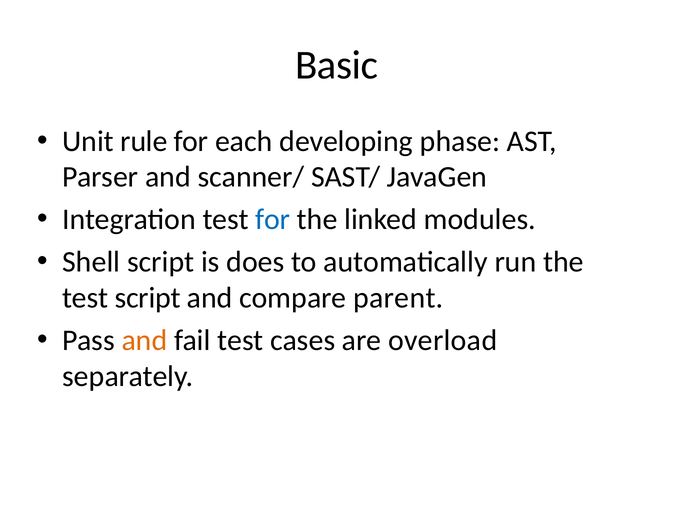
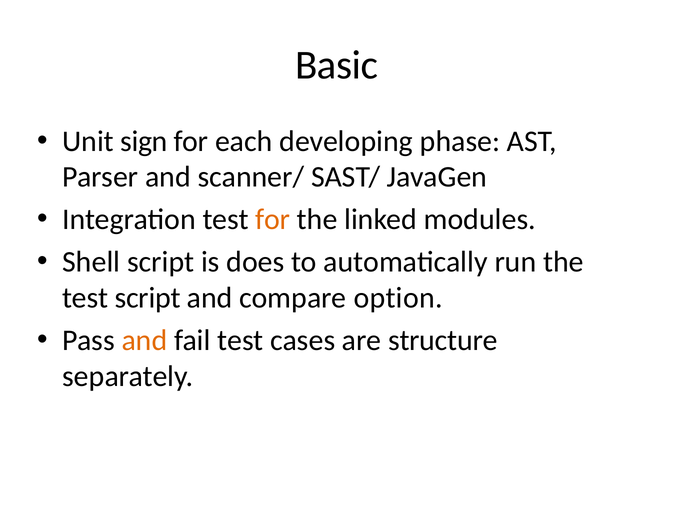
rule: rule -> sign
for at (273, 219) colour: blue -> orange
parent: parent -> option
overload: overload -> structure
